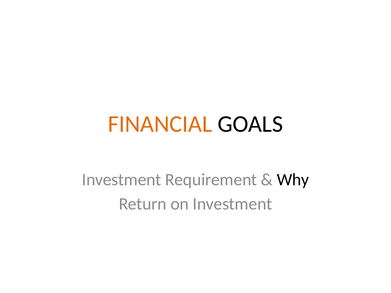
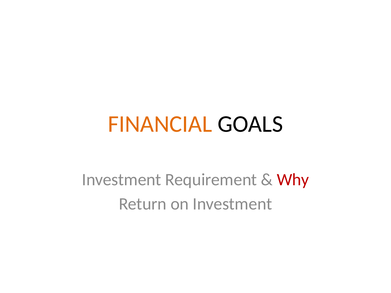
Why colour: black -> red
